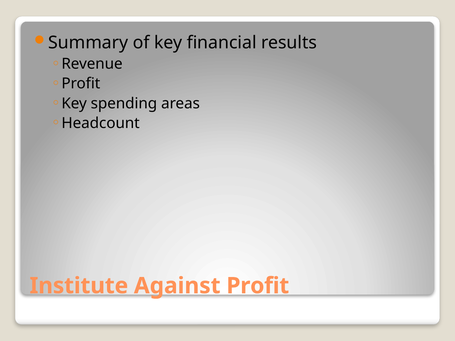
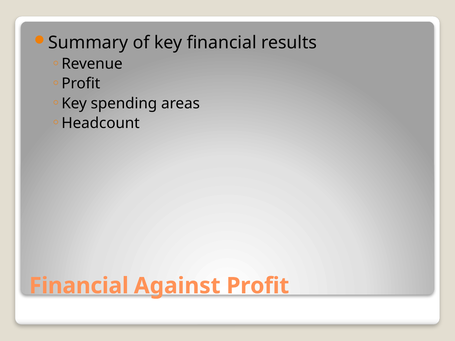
Institute at (79, 286): Institute -> Financial
